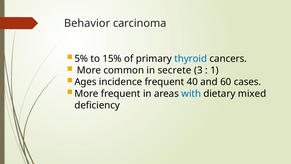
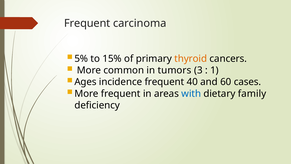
Behavior at (87, 23): Behavior -> Frequent
thyroid colour: blue -> orange
secrete: secrete -> tumors
mixed: mixed -> family
